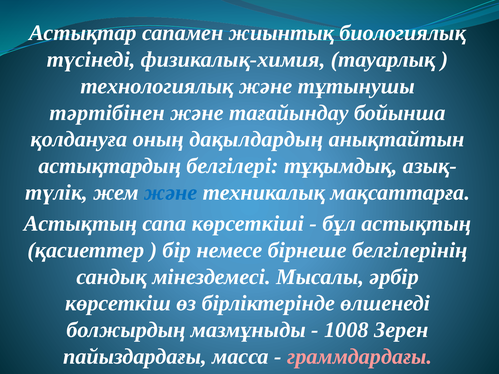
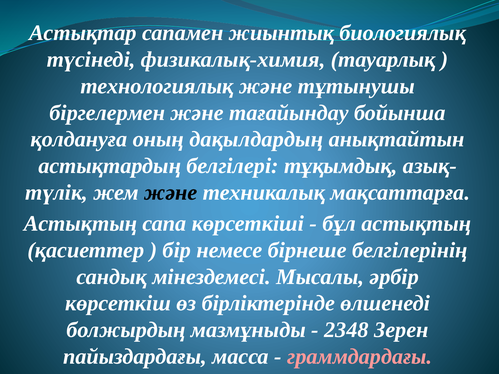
тәртiбiнен: тәртiбiнен -> бiргелермен
және at (171, 193) colour: blue -> black
1008: 1008 -> 2348
